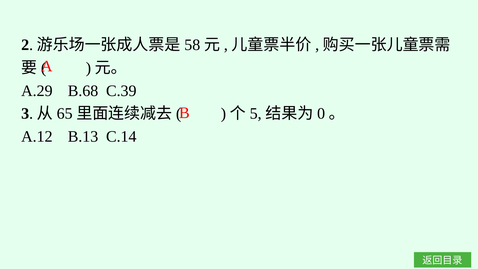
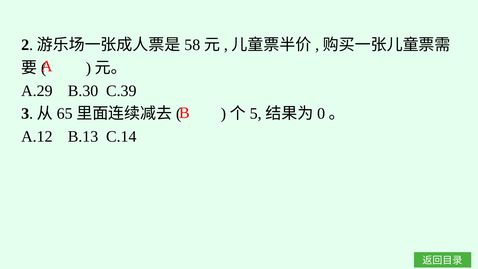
B.68: B.68 -> B.30
